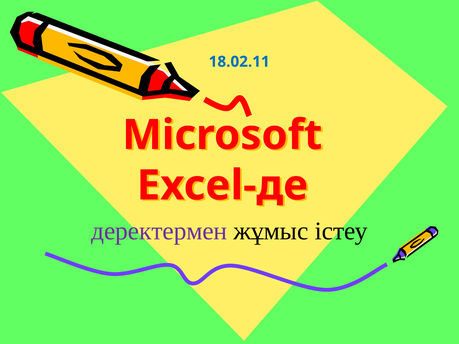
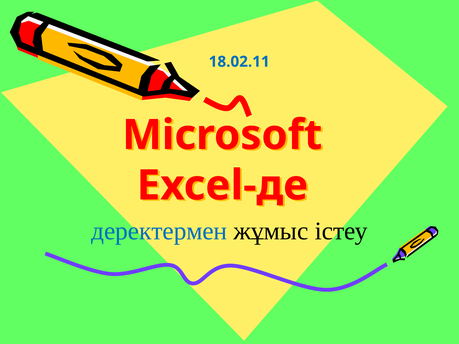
деректермен colour: purple -> blue
